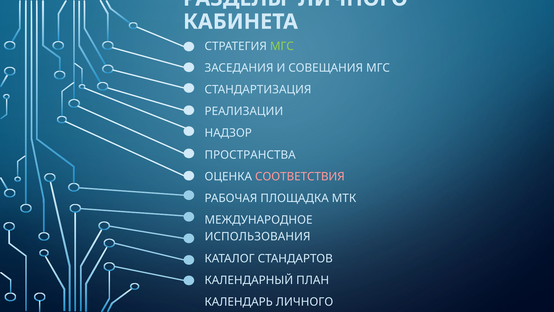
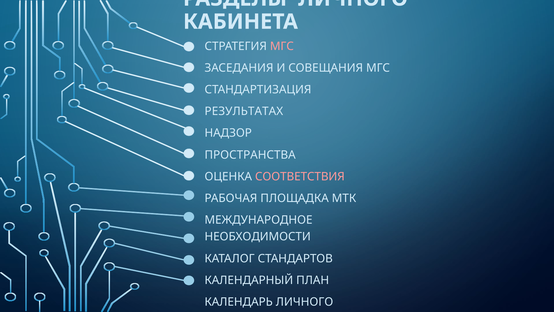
МГС at (282, 46) colour: light green -> pink
РЕАЛИЗАЦИИ: РЕАЛИЗАЦИИ -> РЕЗУЛЬТАТАХ
ИСПОЛЬЗОВАНИЯ: ИСПОЛЬЗОВАНИЯ -> НЕОБХОДИМОСТИ
